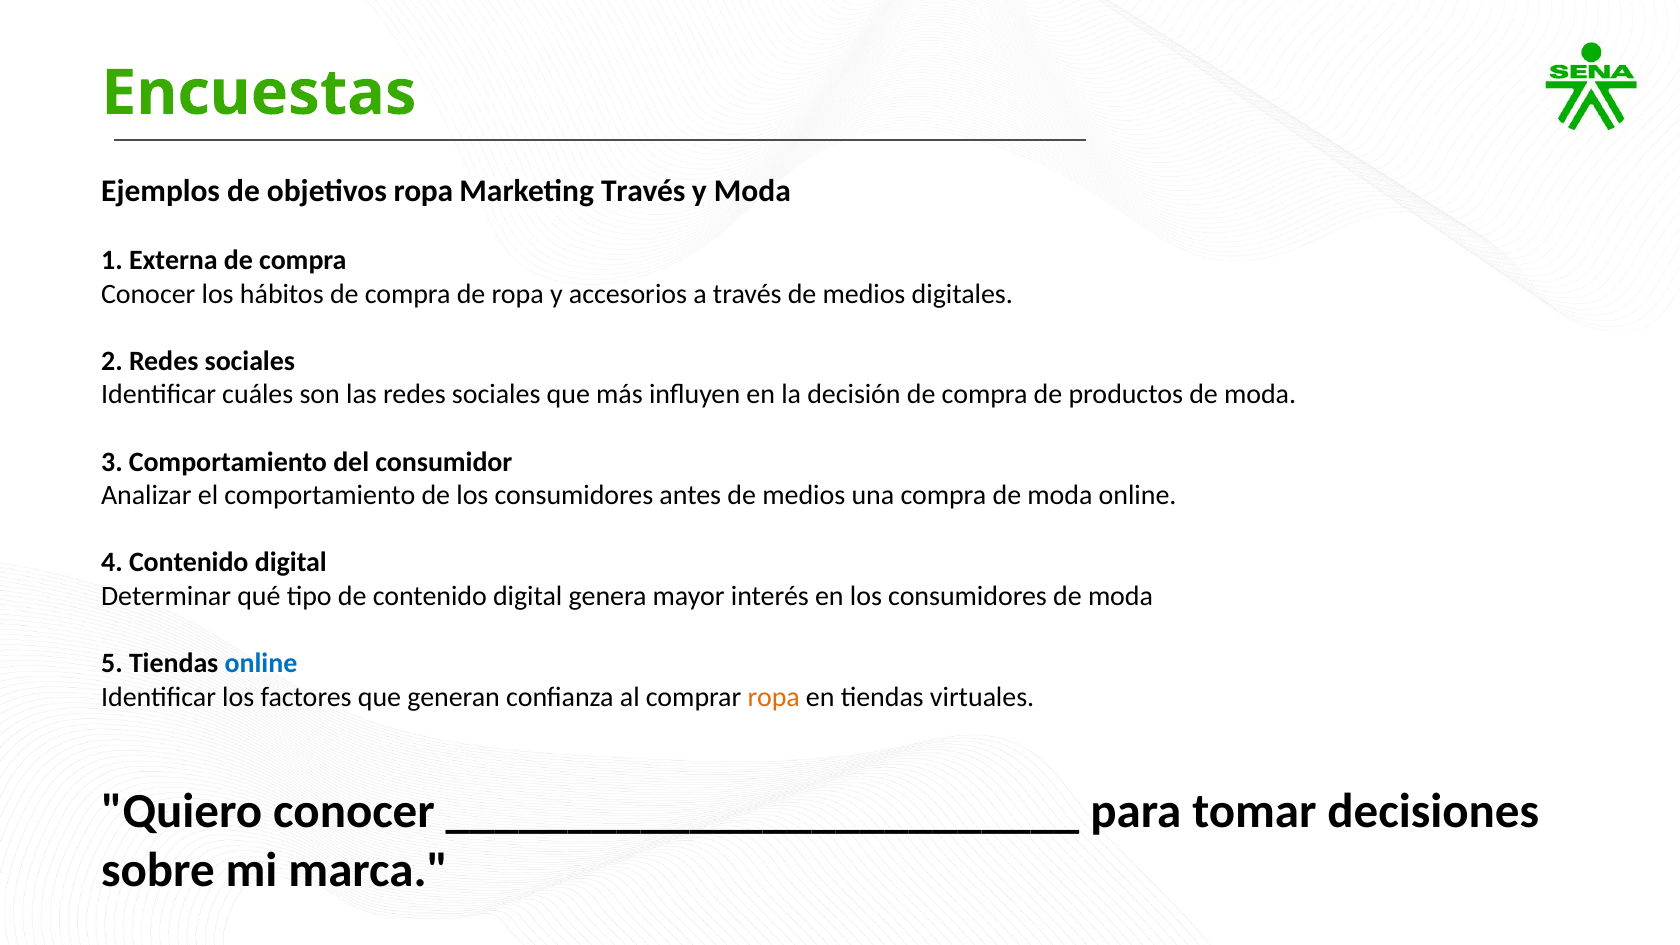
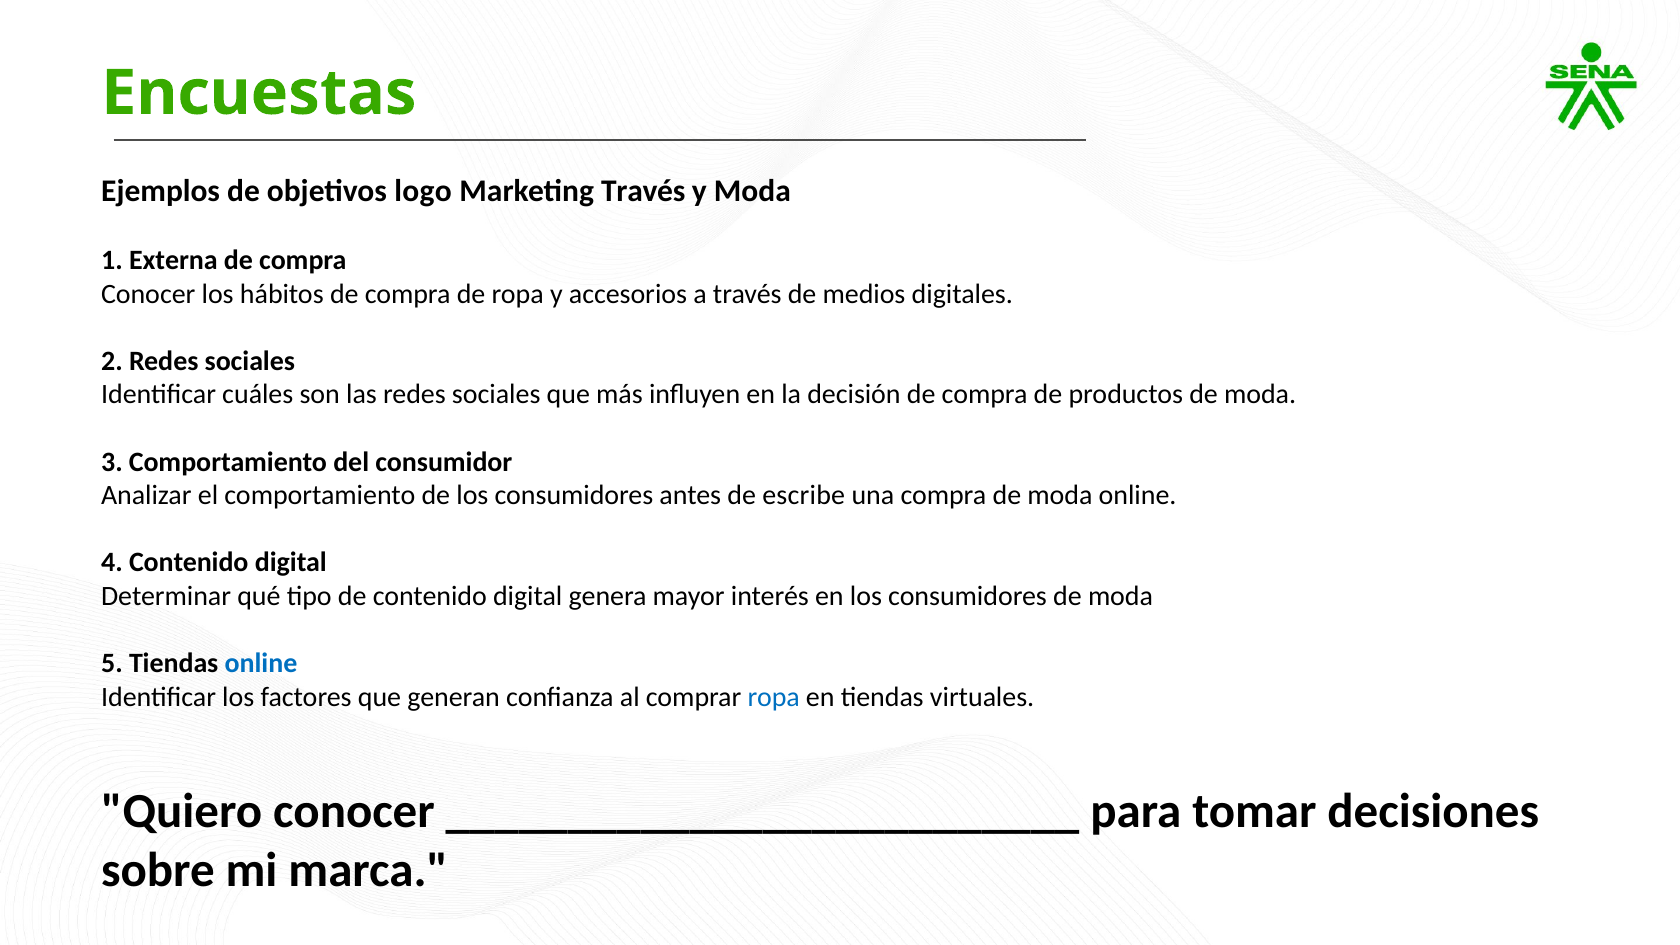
objetivos ropa: ropa -> logo
antes de medios: medios -> escribe
ropa at (774, 697) colour: orange -> blue
